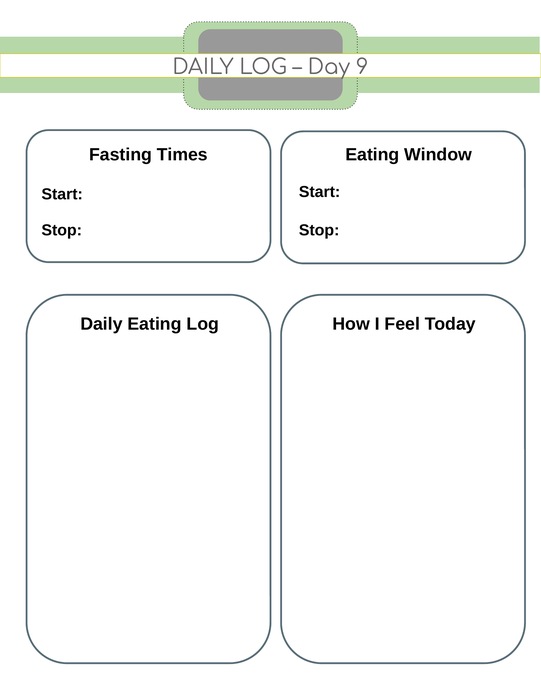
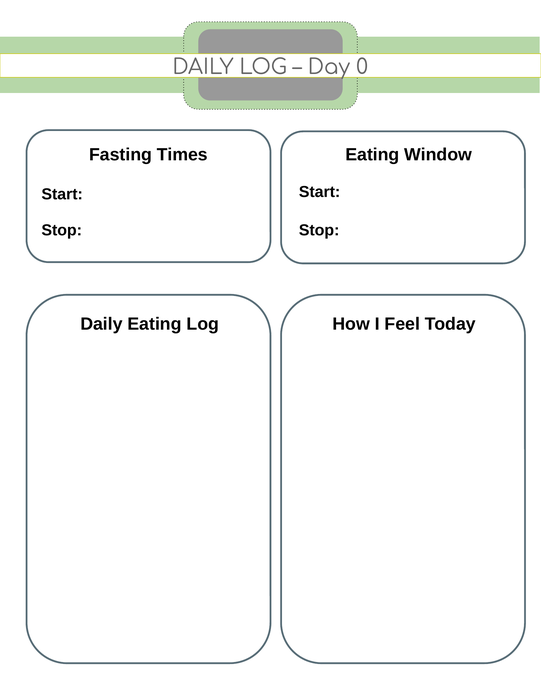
9: 9 -> 0
